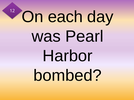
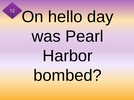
each: each -> hello
